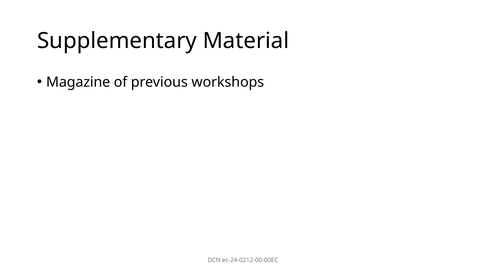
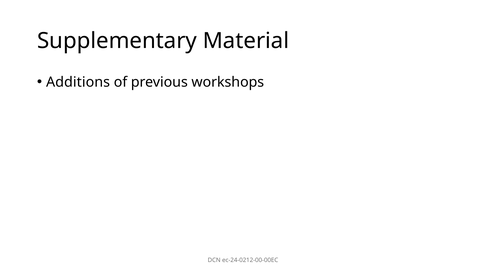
Magazine: Magazine -> Additions
